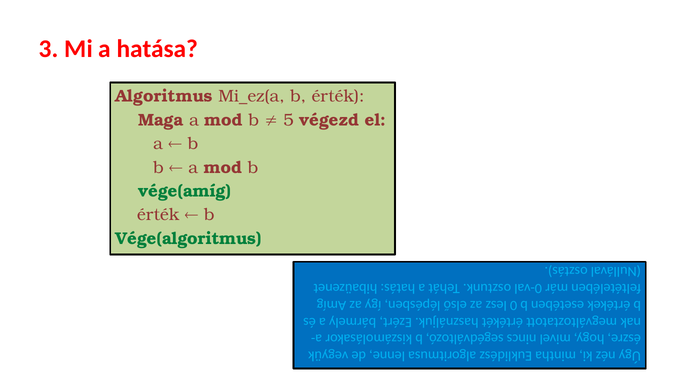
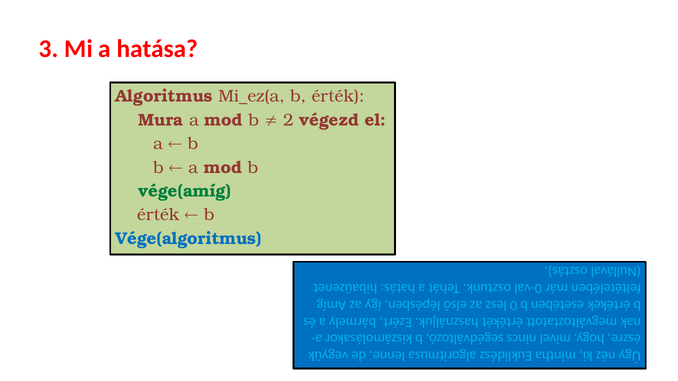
Maga: Maga -> Mura
5: 5 -> 2
Vége(algoritmus colour: green -> blue
